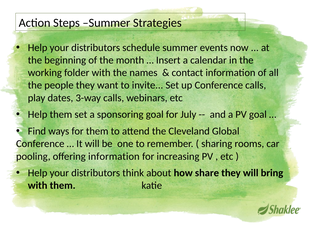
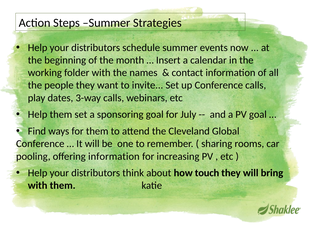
share: share -> touch
